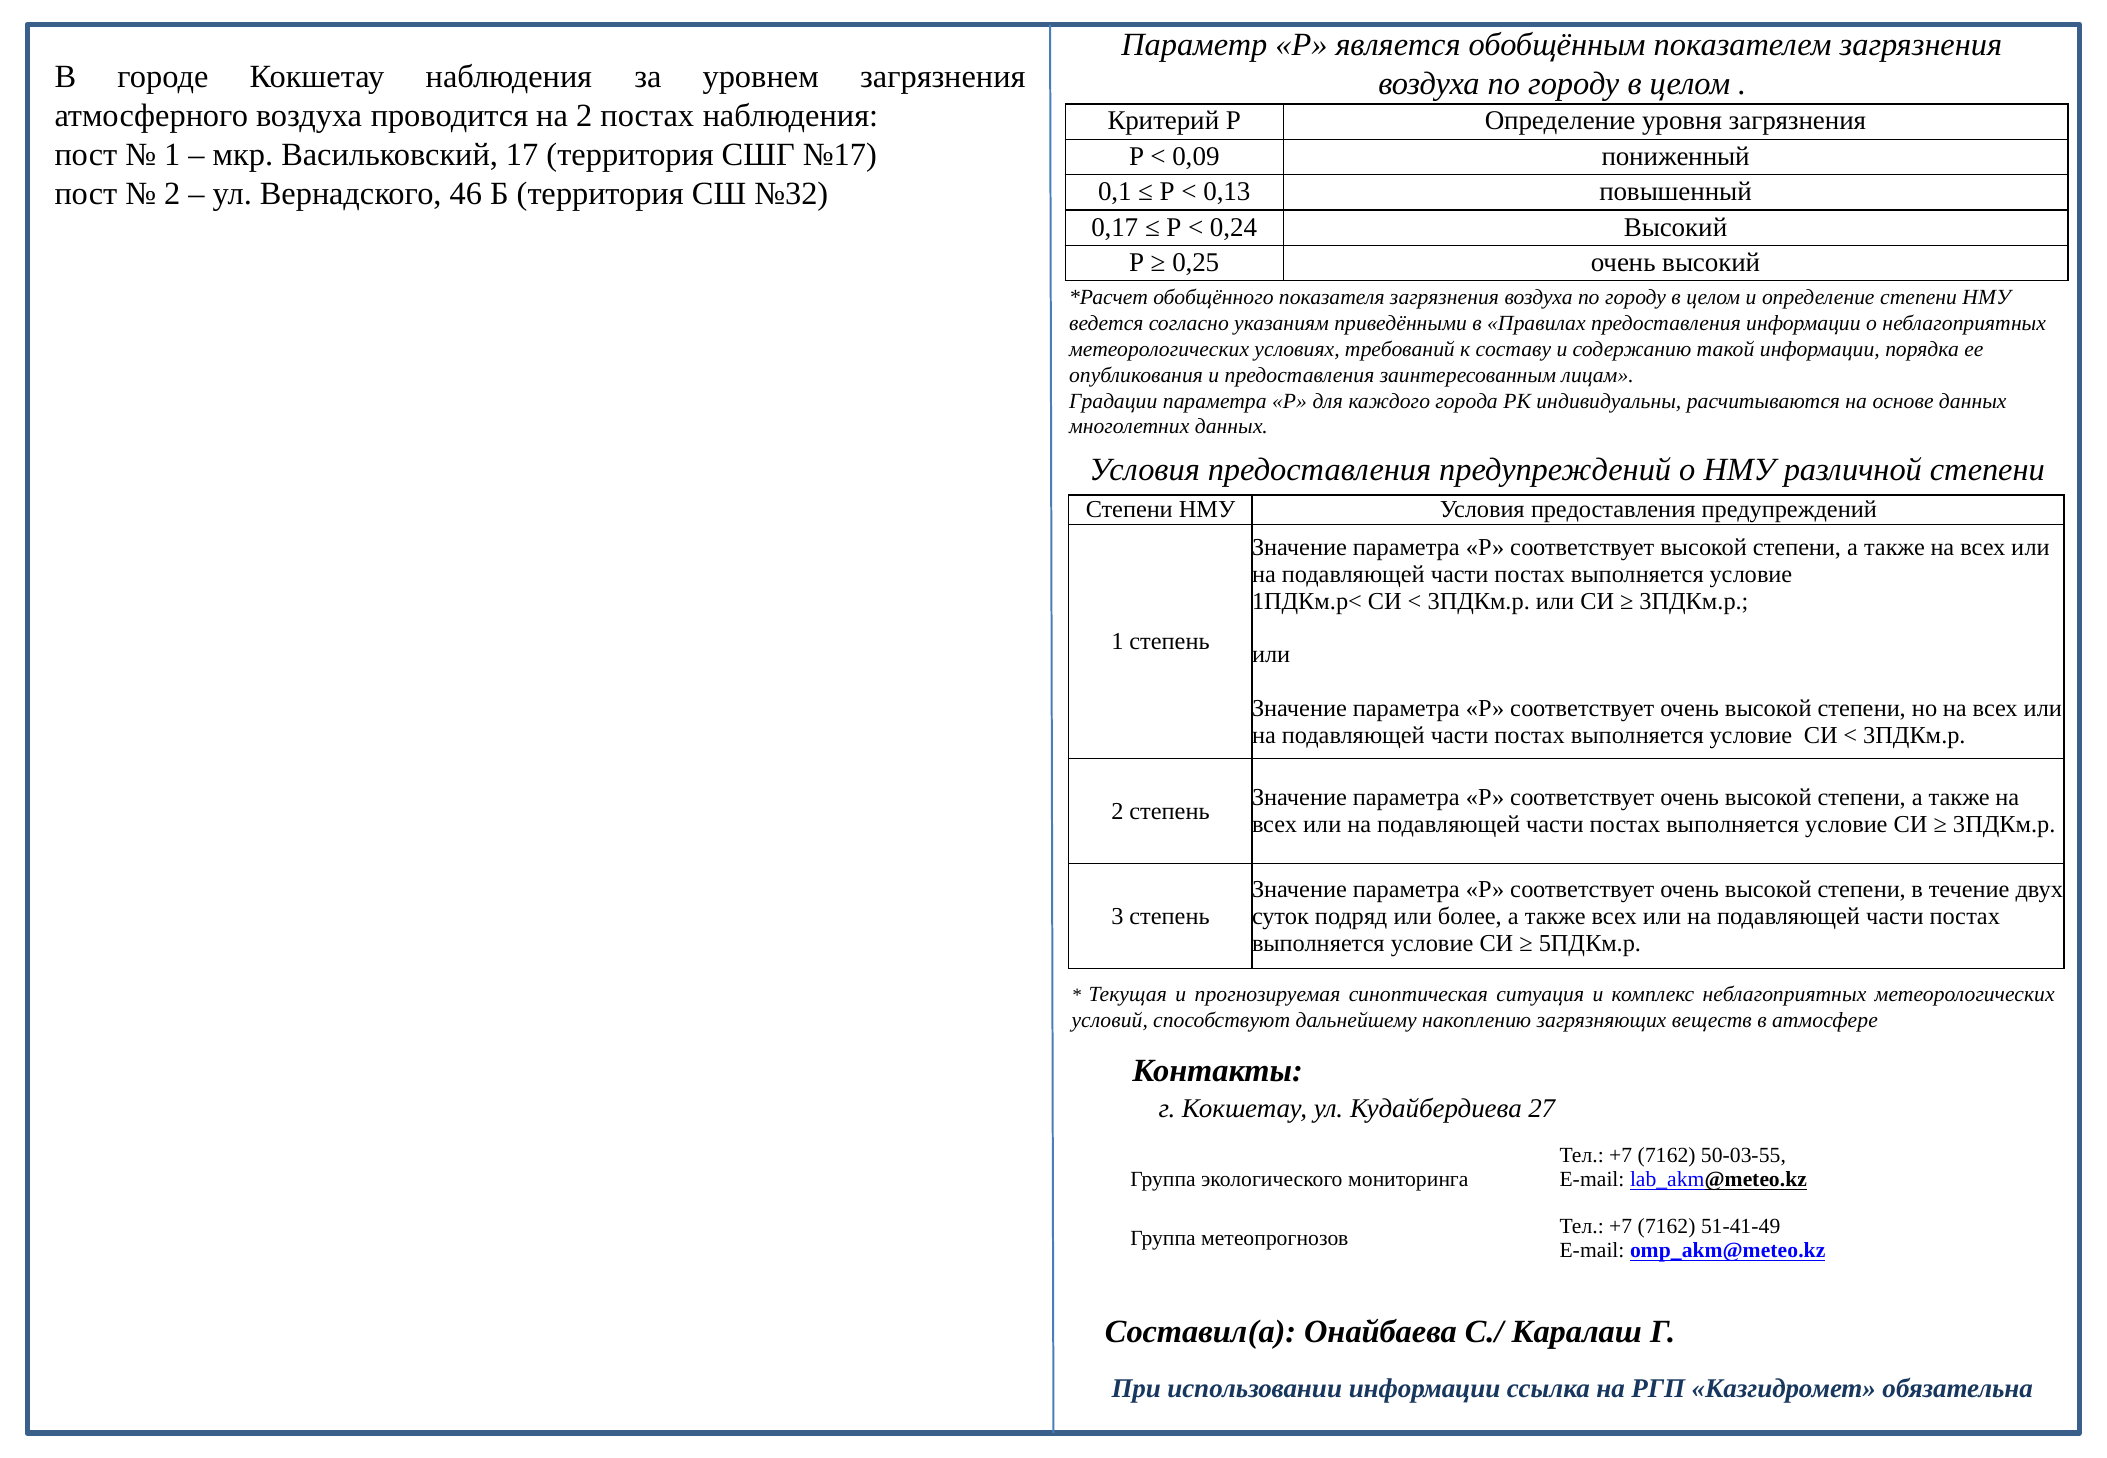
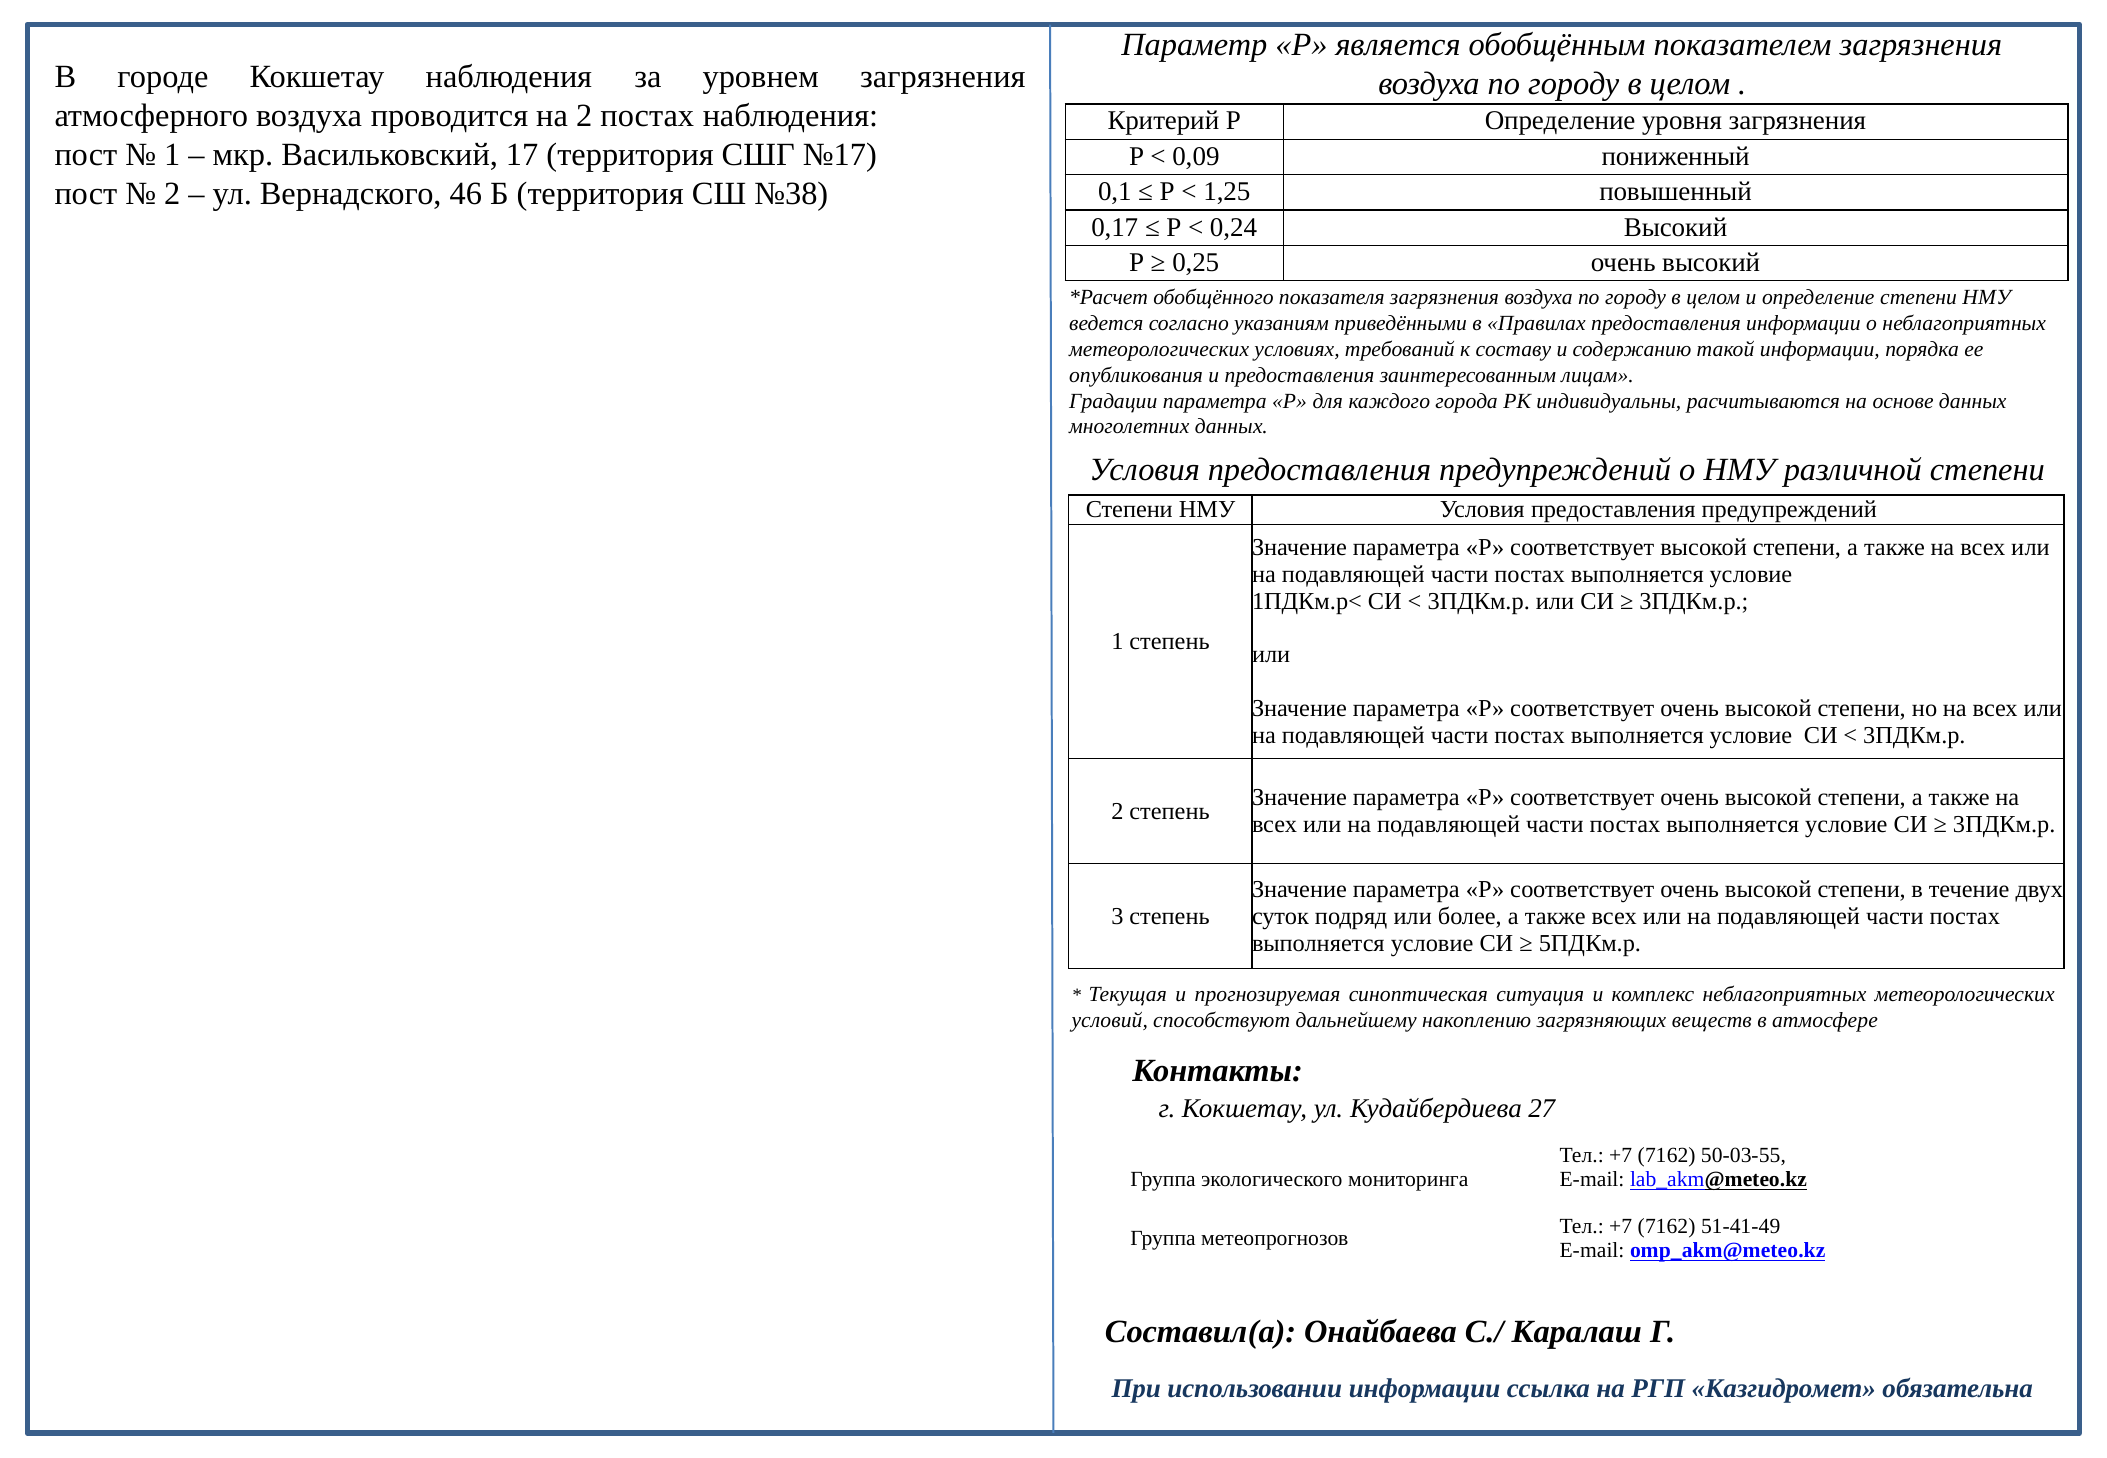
№32: №32 -> №38
0,13: 0,13 -> 1,25
